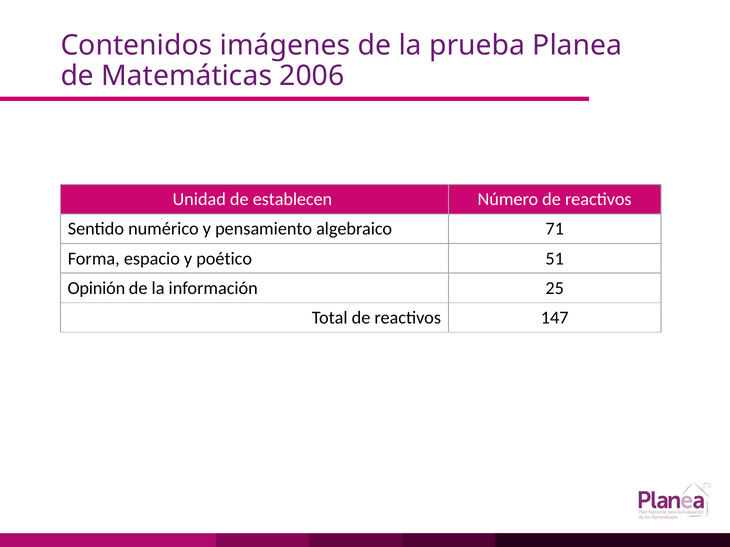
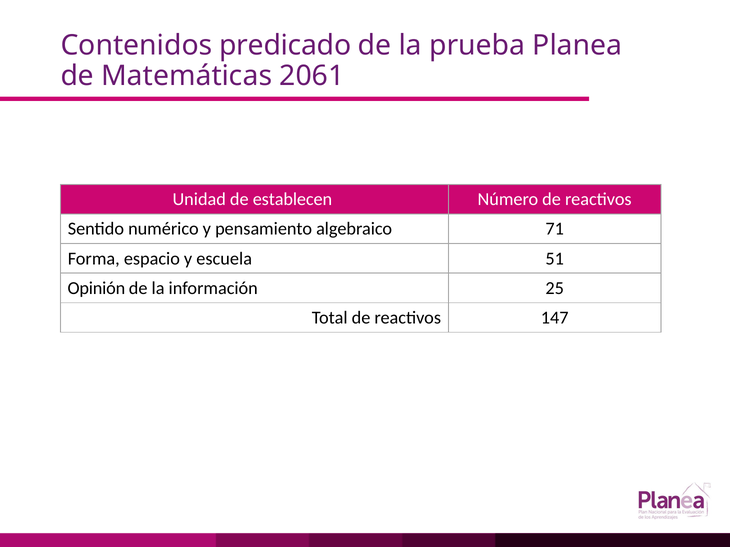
imágenes: imágenes -> predicado
2006: 2006 -> 2061
poético: poético -> escuela
